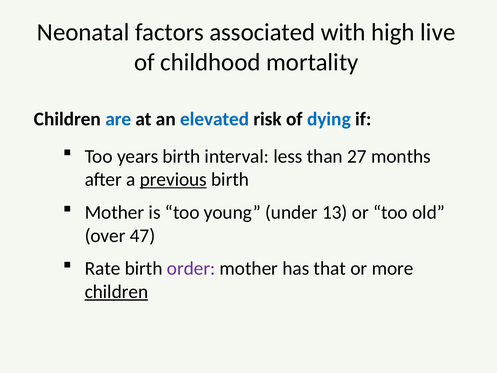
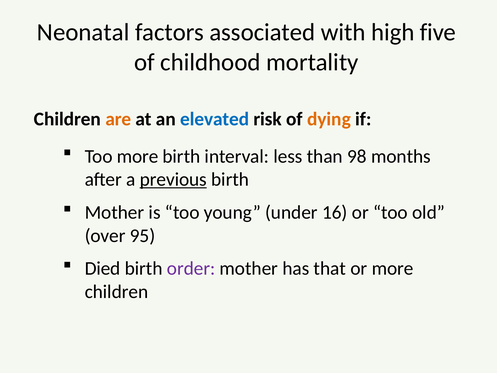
live: live -> five
are colour: blue -> orange
dying colour: blue -> orange
Too years: years -> more
27: 27 -> 98
13: 13 -> 16
47: 47 -> 95
Rate: Rate -> Died
children at (116, 292) underline: present -> none
